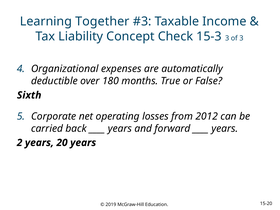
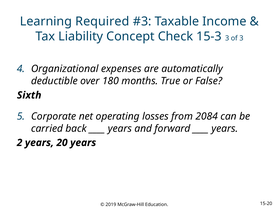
Together: Together -> Required
2012: 2012 -> 2084
